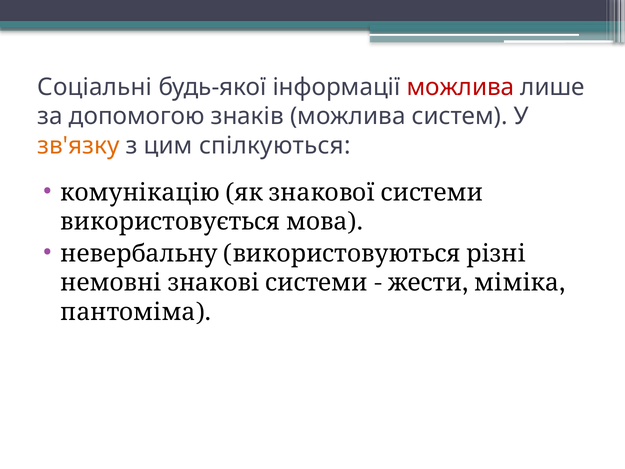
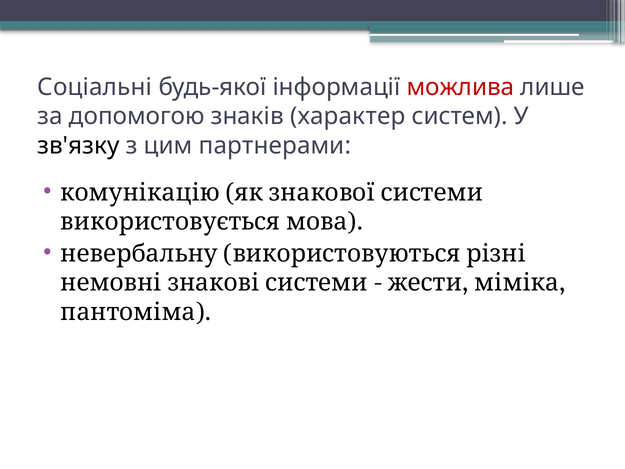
знаків можлива: можлива -> характер
зв'язку colour: orange -> black
спілкуються: спілкуються -> партнерами
